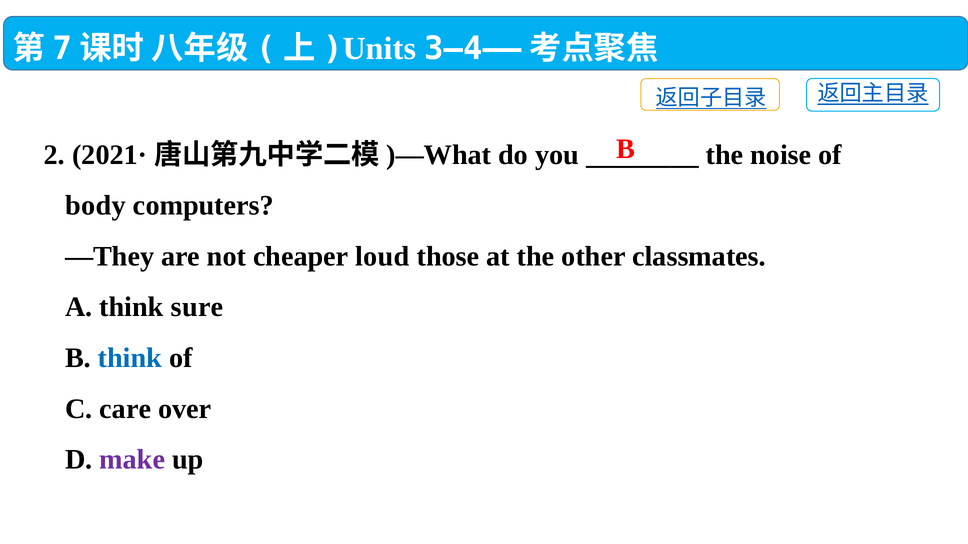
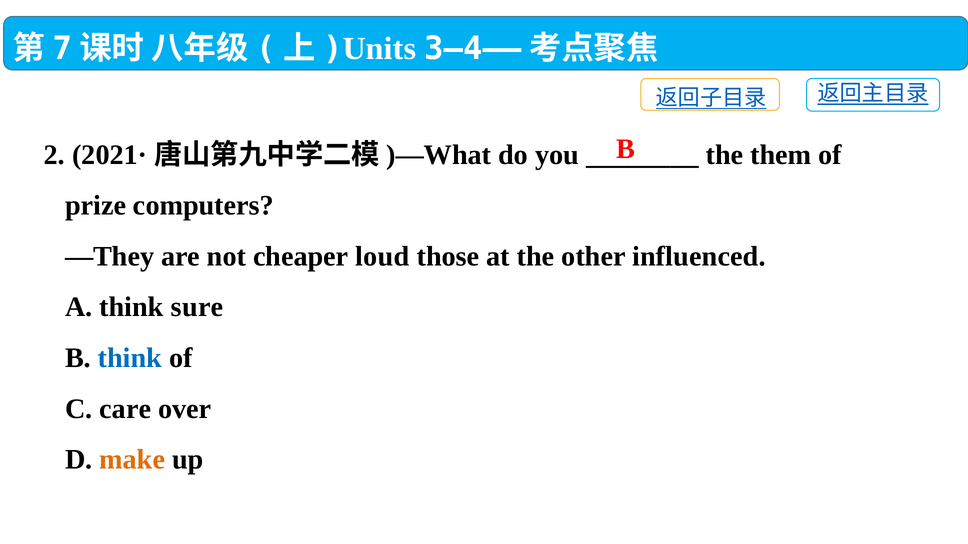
noise: noise -> them
body: body -> prize
classmates: classmates -> influenced
make colour: purple -> orange
